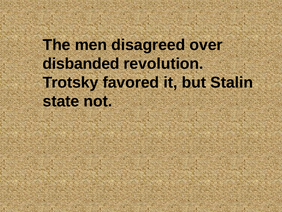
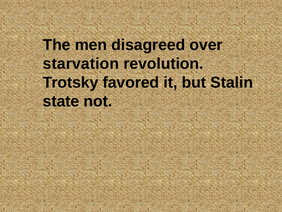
disbanded: disbanded -> starvation
